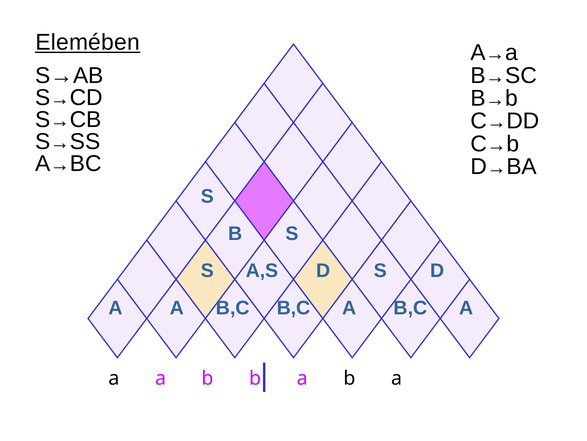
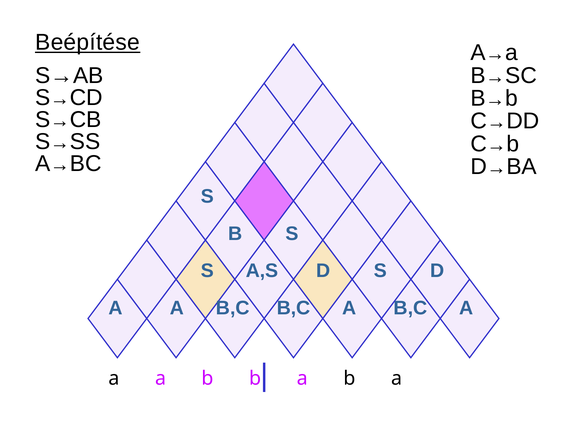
Elemében: Elemében -> Beépítése
